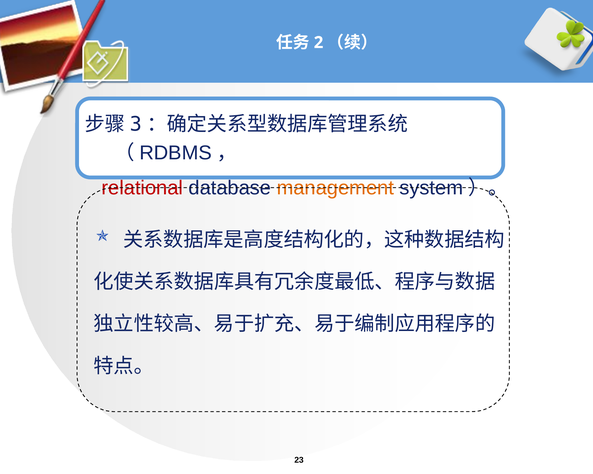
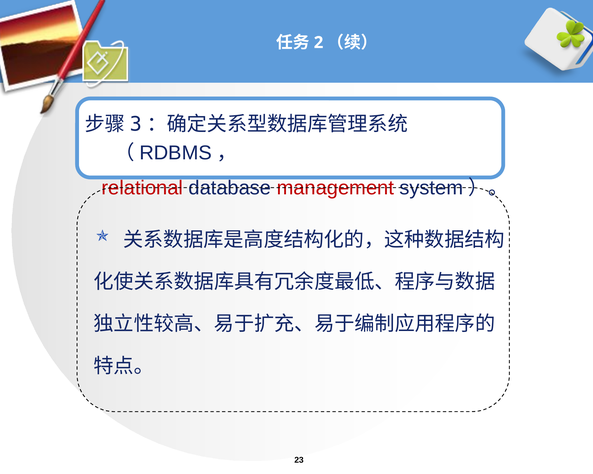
management colour: orange -> red
